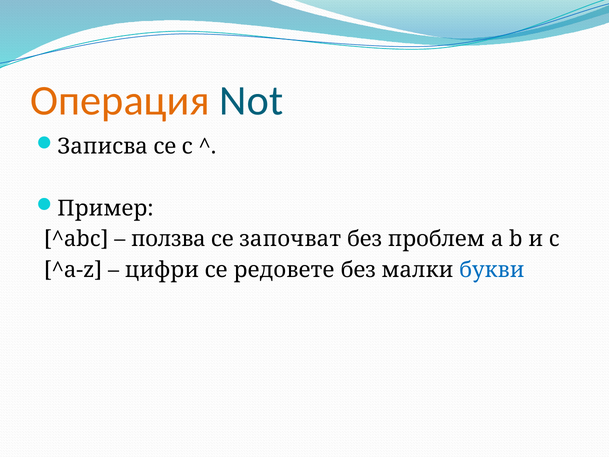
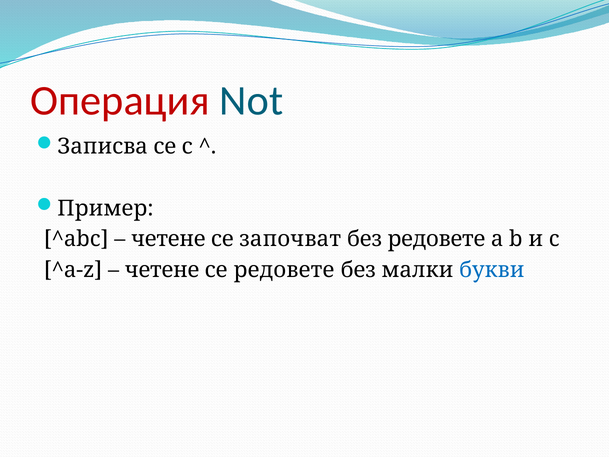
Операция colour: orange -> red
ползва at (168, 239): ползва -> четене
без проблем: проблем -> редовете
цифри at (162, 270): цифри -> четене
